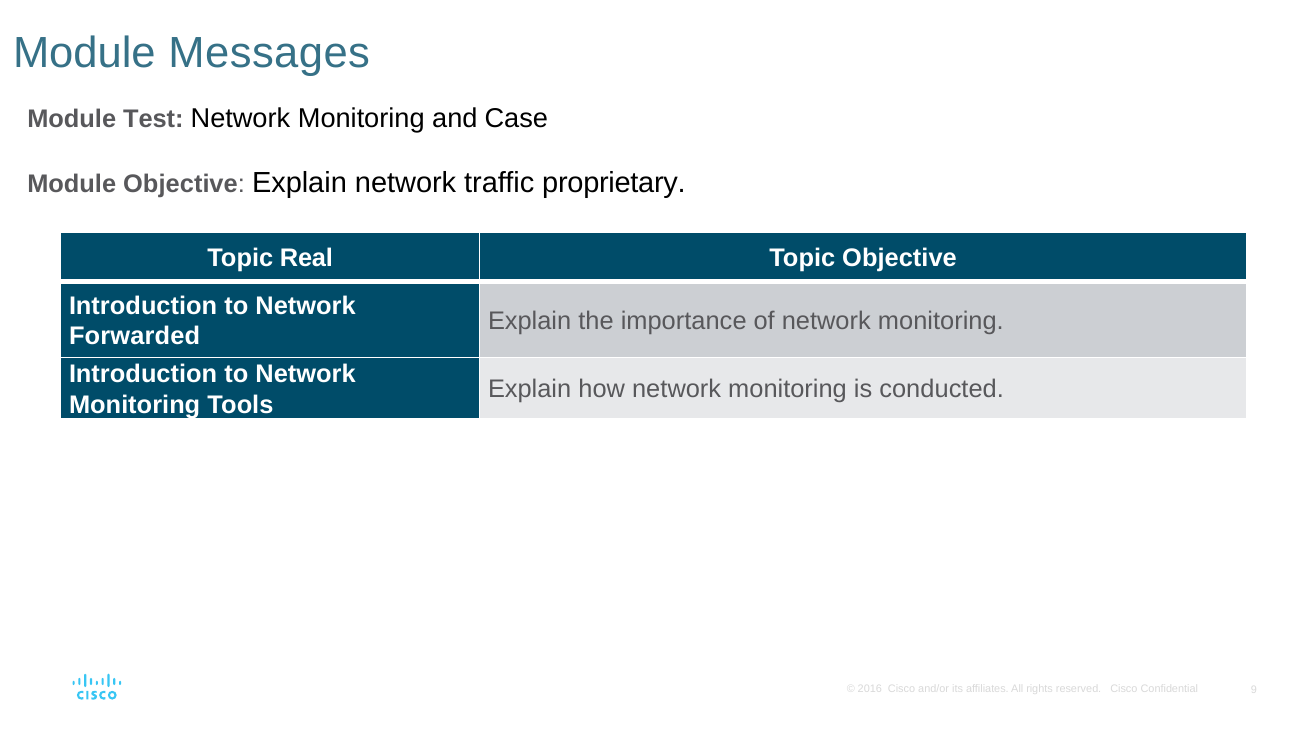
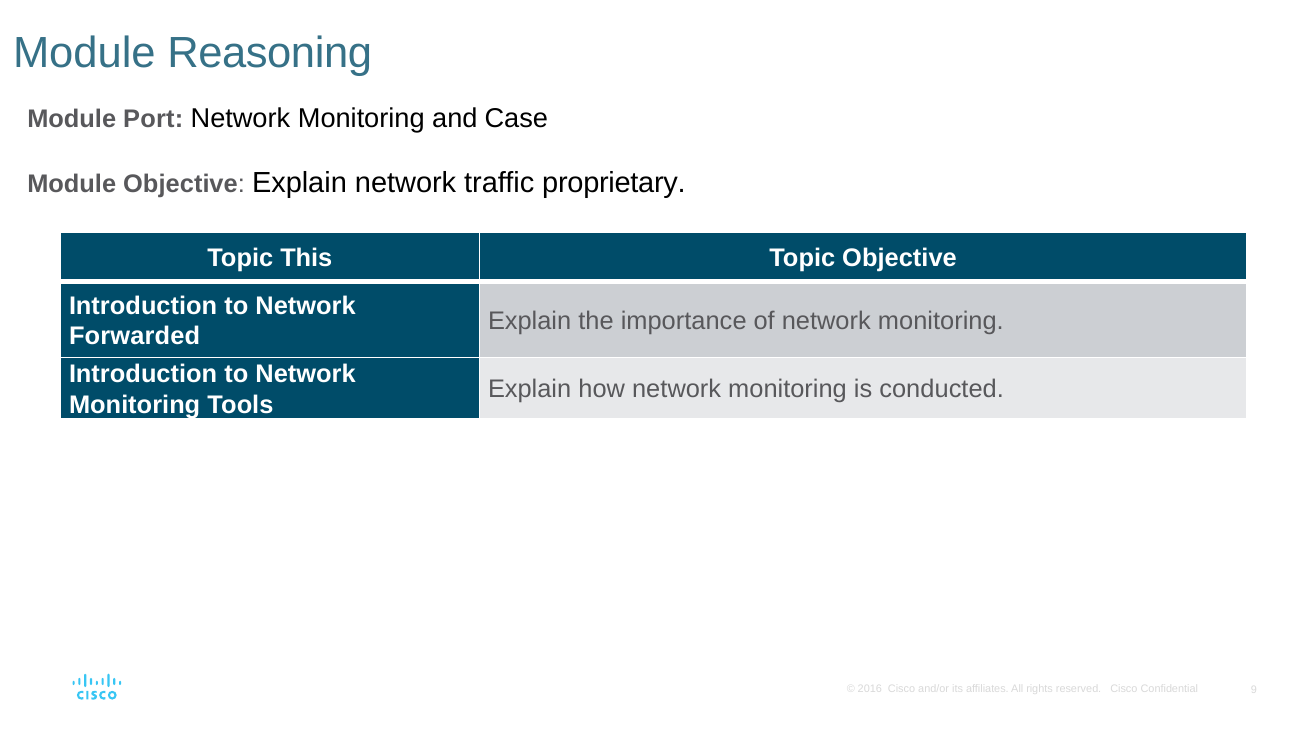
Messages: Messages -> Reasoning
Test: Test -> Port
Real: Real -> This
